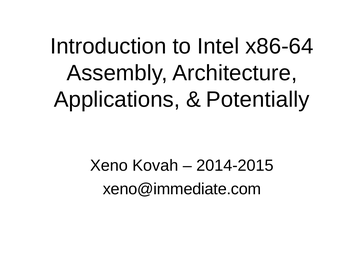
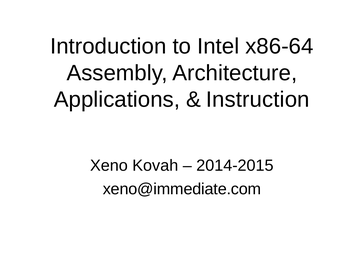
Potentially: Potentially -> Instruction
